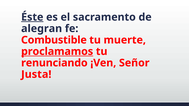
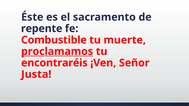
Éste underline: present -> none
alegran: alegran -> repente
renunciando: renunciando -> encontraréis
